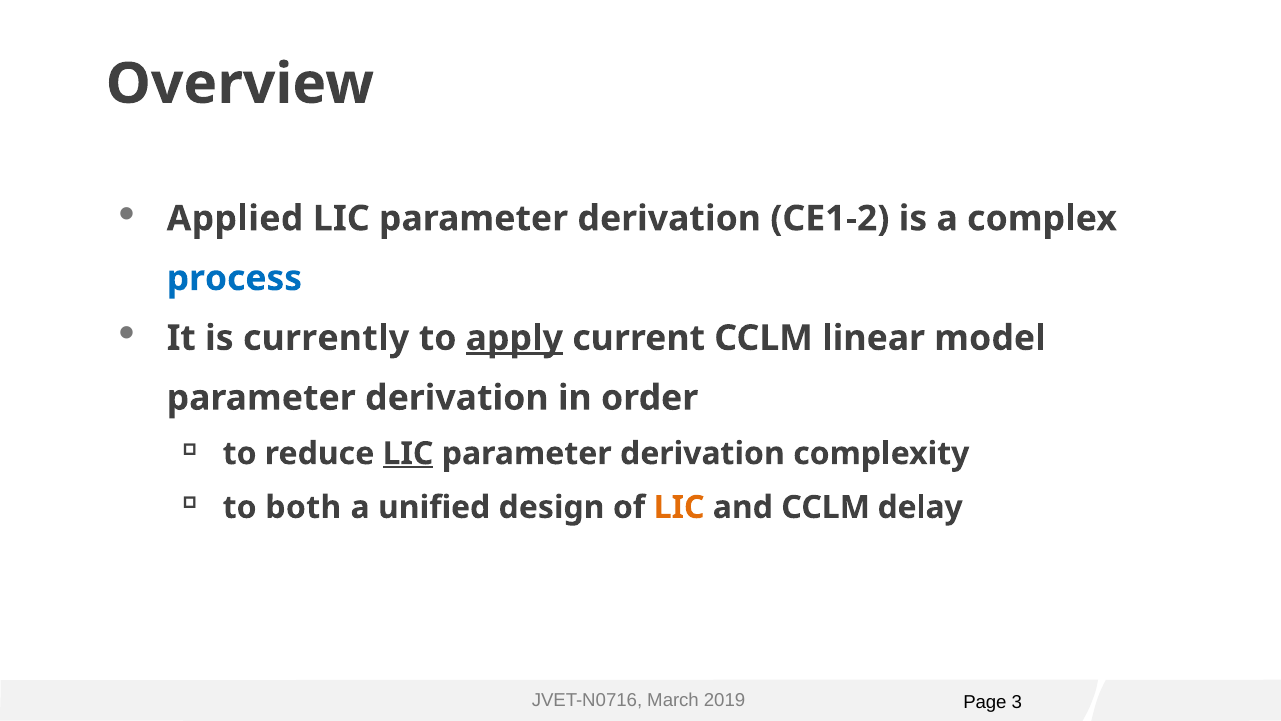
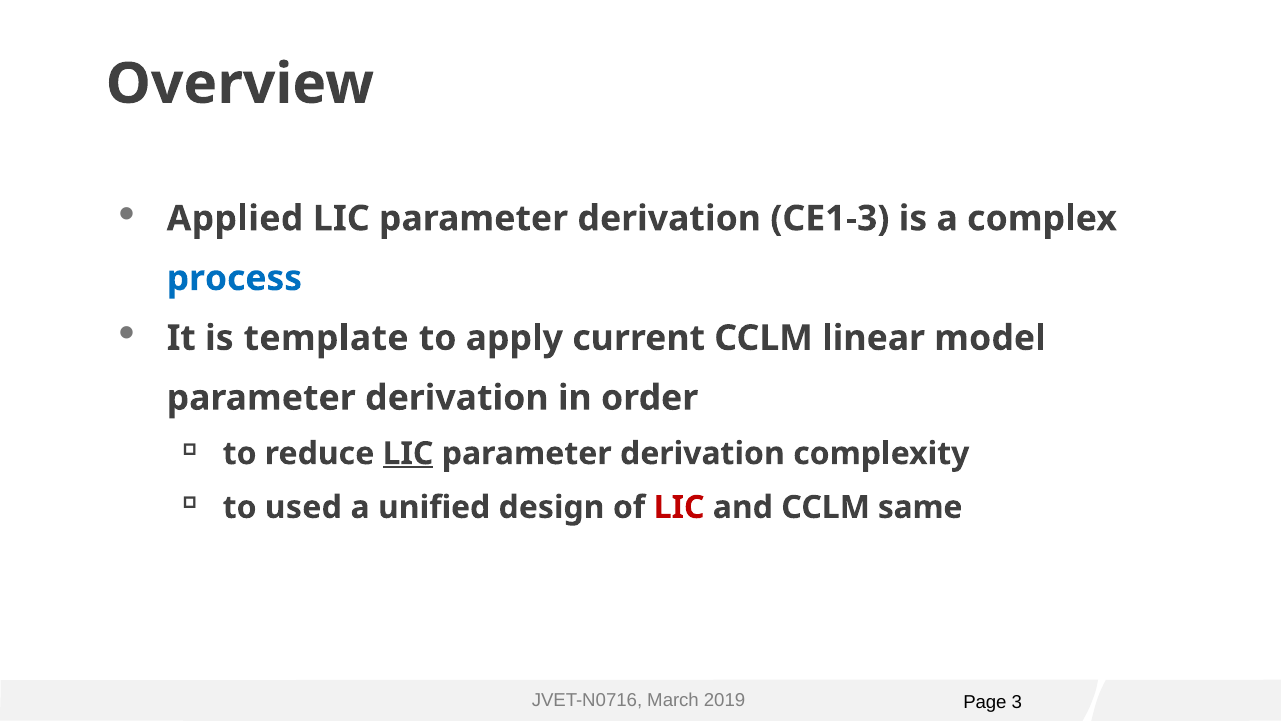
CE1-2: CE1-2 -> CE1-3
currently: currently -> template
apply underline: present -> none
both: both -> used
LIC at (679, 507) colour: orange -> red
delay: delay -> same
